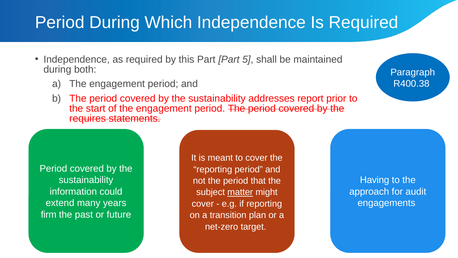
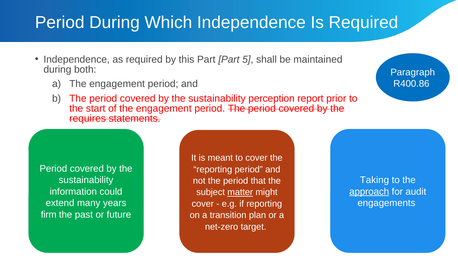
R400.38: R400.38 -> R400.86
addresses: addresses -> perception
Having: Having -> Taking
approach underline: none -> present
